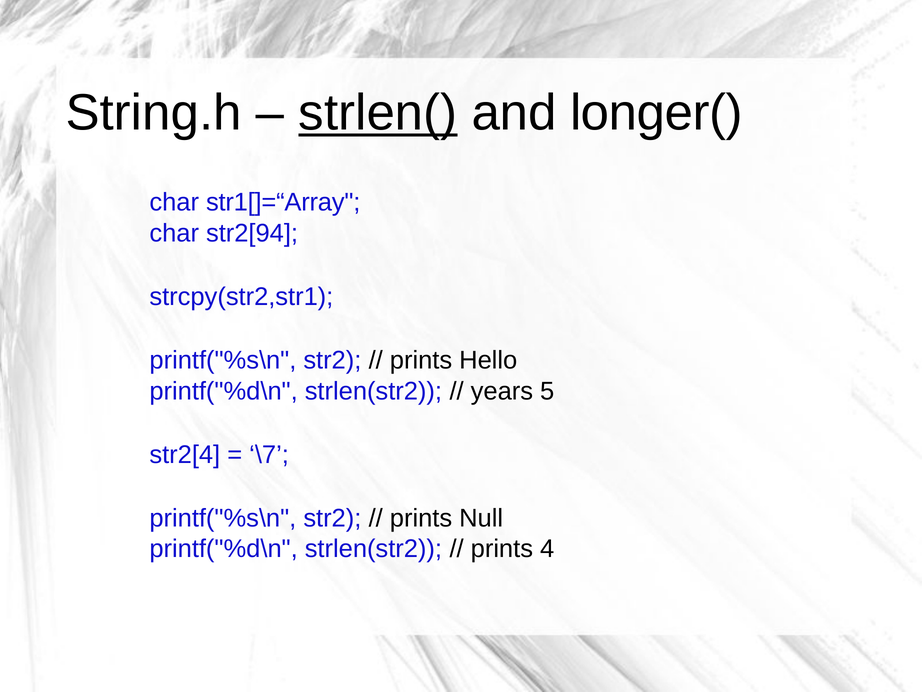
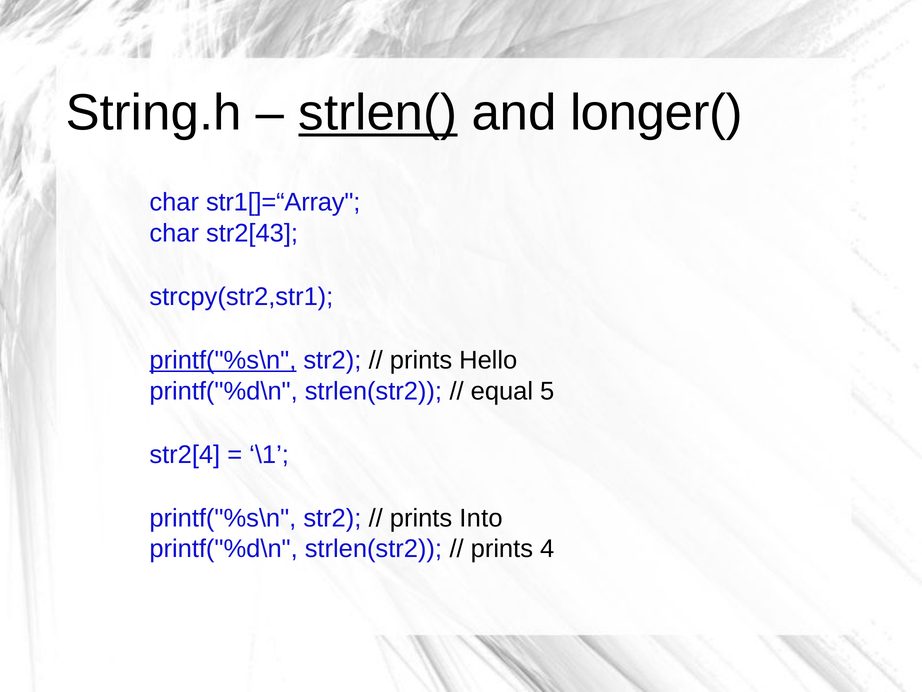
str2[94: str2[94 -> str2[43
printf("%s\n at (223, 360) underline: none -> present
years: years -> equal
\7: \7 -> \1
Null: Null -> Into
